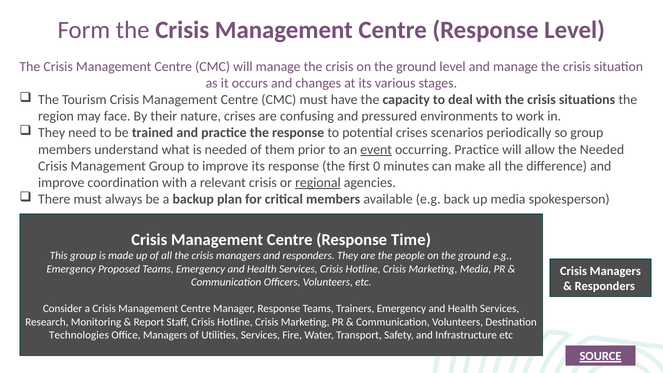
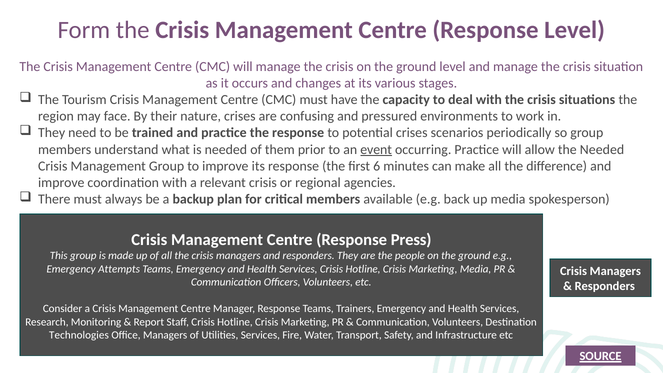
0: 0 -> 6
regional underline: present -> none
Time: Time -> Press
Proposed: Proposed -> Attempts
